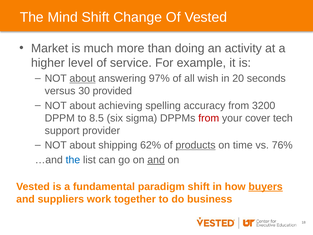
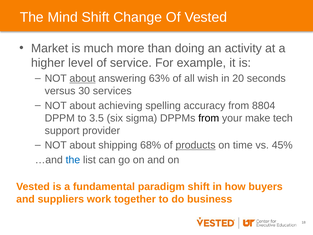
97%: 97% -> 63%
provided: provided -> services
3200: 3200 -> 8804
8.5: 8.5 -> 3.5
from at (209, 118) colour: red -> black
cover: cover -> make
62%: 62% -> 68%
76%: 76% -> 45%
and at (156, 160) underline: present -> none
buyers underline: present -> none
